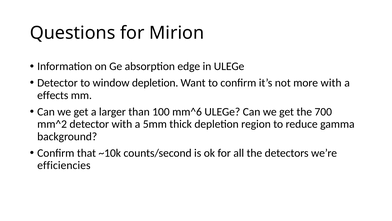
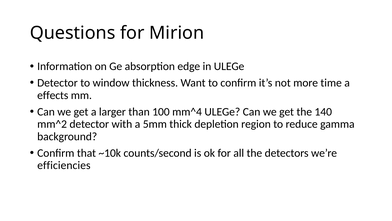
window depletion: depletion -> thickness
more with: with -> time
mm^6: mm^6 -> mm^4
700: 700 -> 140
